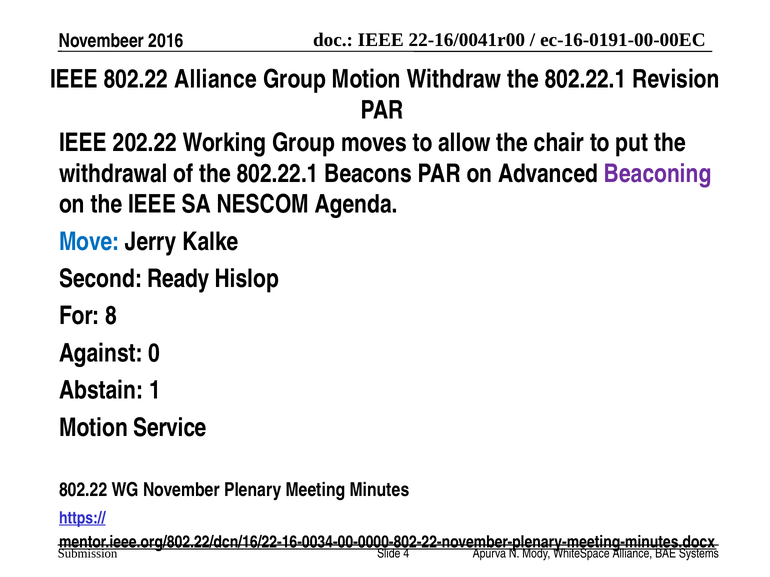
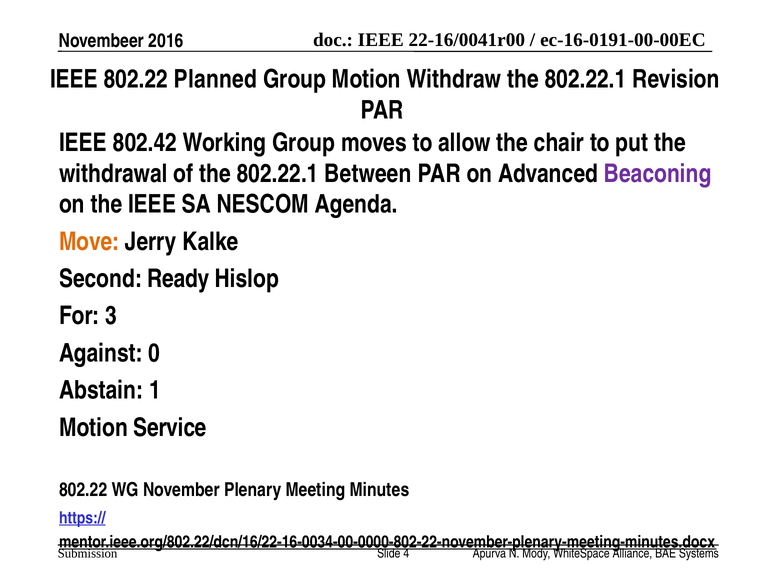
802.22 Alliance: Alliance -> Planned
202.22: 202.22 -> 802.42
Beacons: Beacons -> Between
Move colour: blue -> orange
8: 8 -> 3
